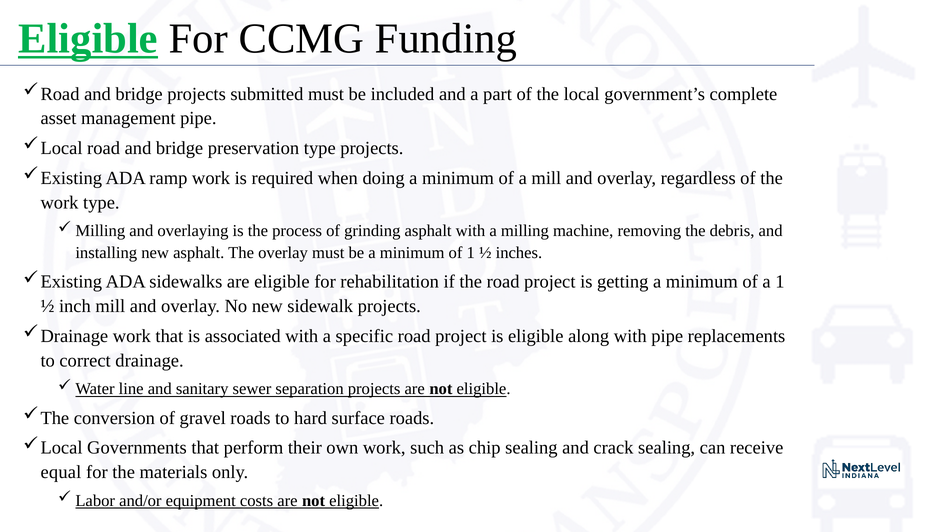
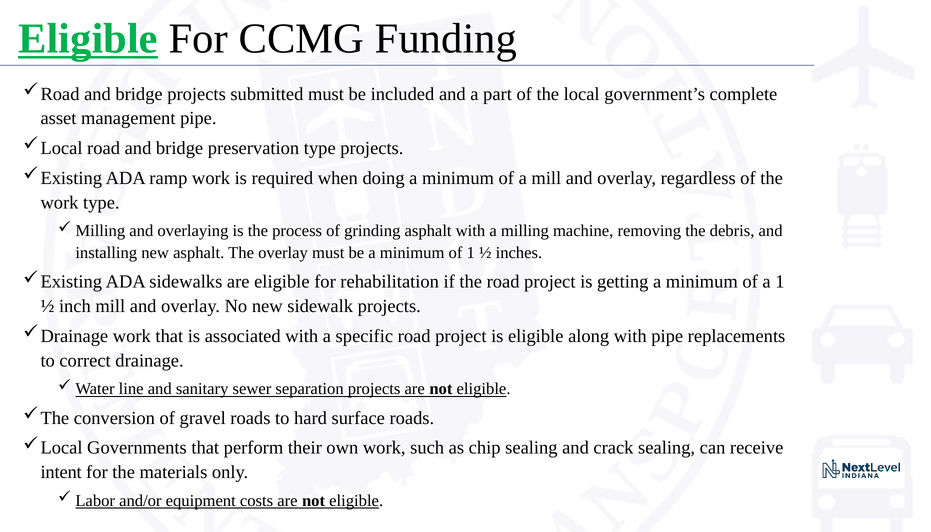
equal: equal -> intent
